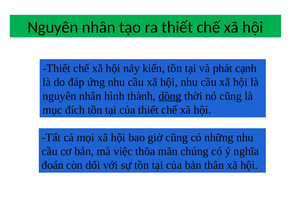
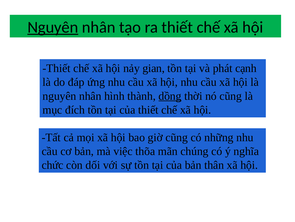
Nguyên at (53, 27) underline: none -> present
kiến: kiến -> gian
đoán: đoán -> chức
